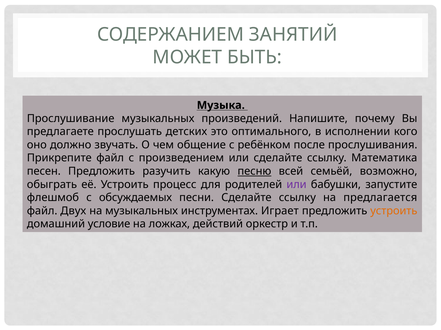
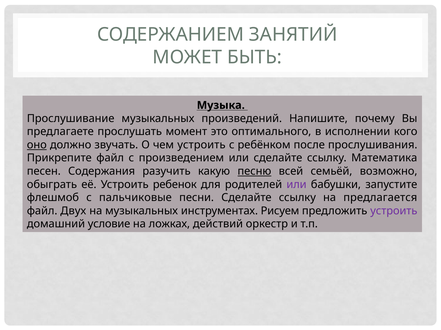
детских: детских -> момент
оно underline: none -> present
чем общение: общение -> устроить
песен Предложить: Предложить -> Содержания
процесс: процесс -> ребенок
обсуждаемых: обсуждаемых -> пальчиковые
Играет: Играет -> Рисуем
устроить at (394, 211) colour: orange -> purple
